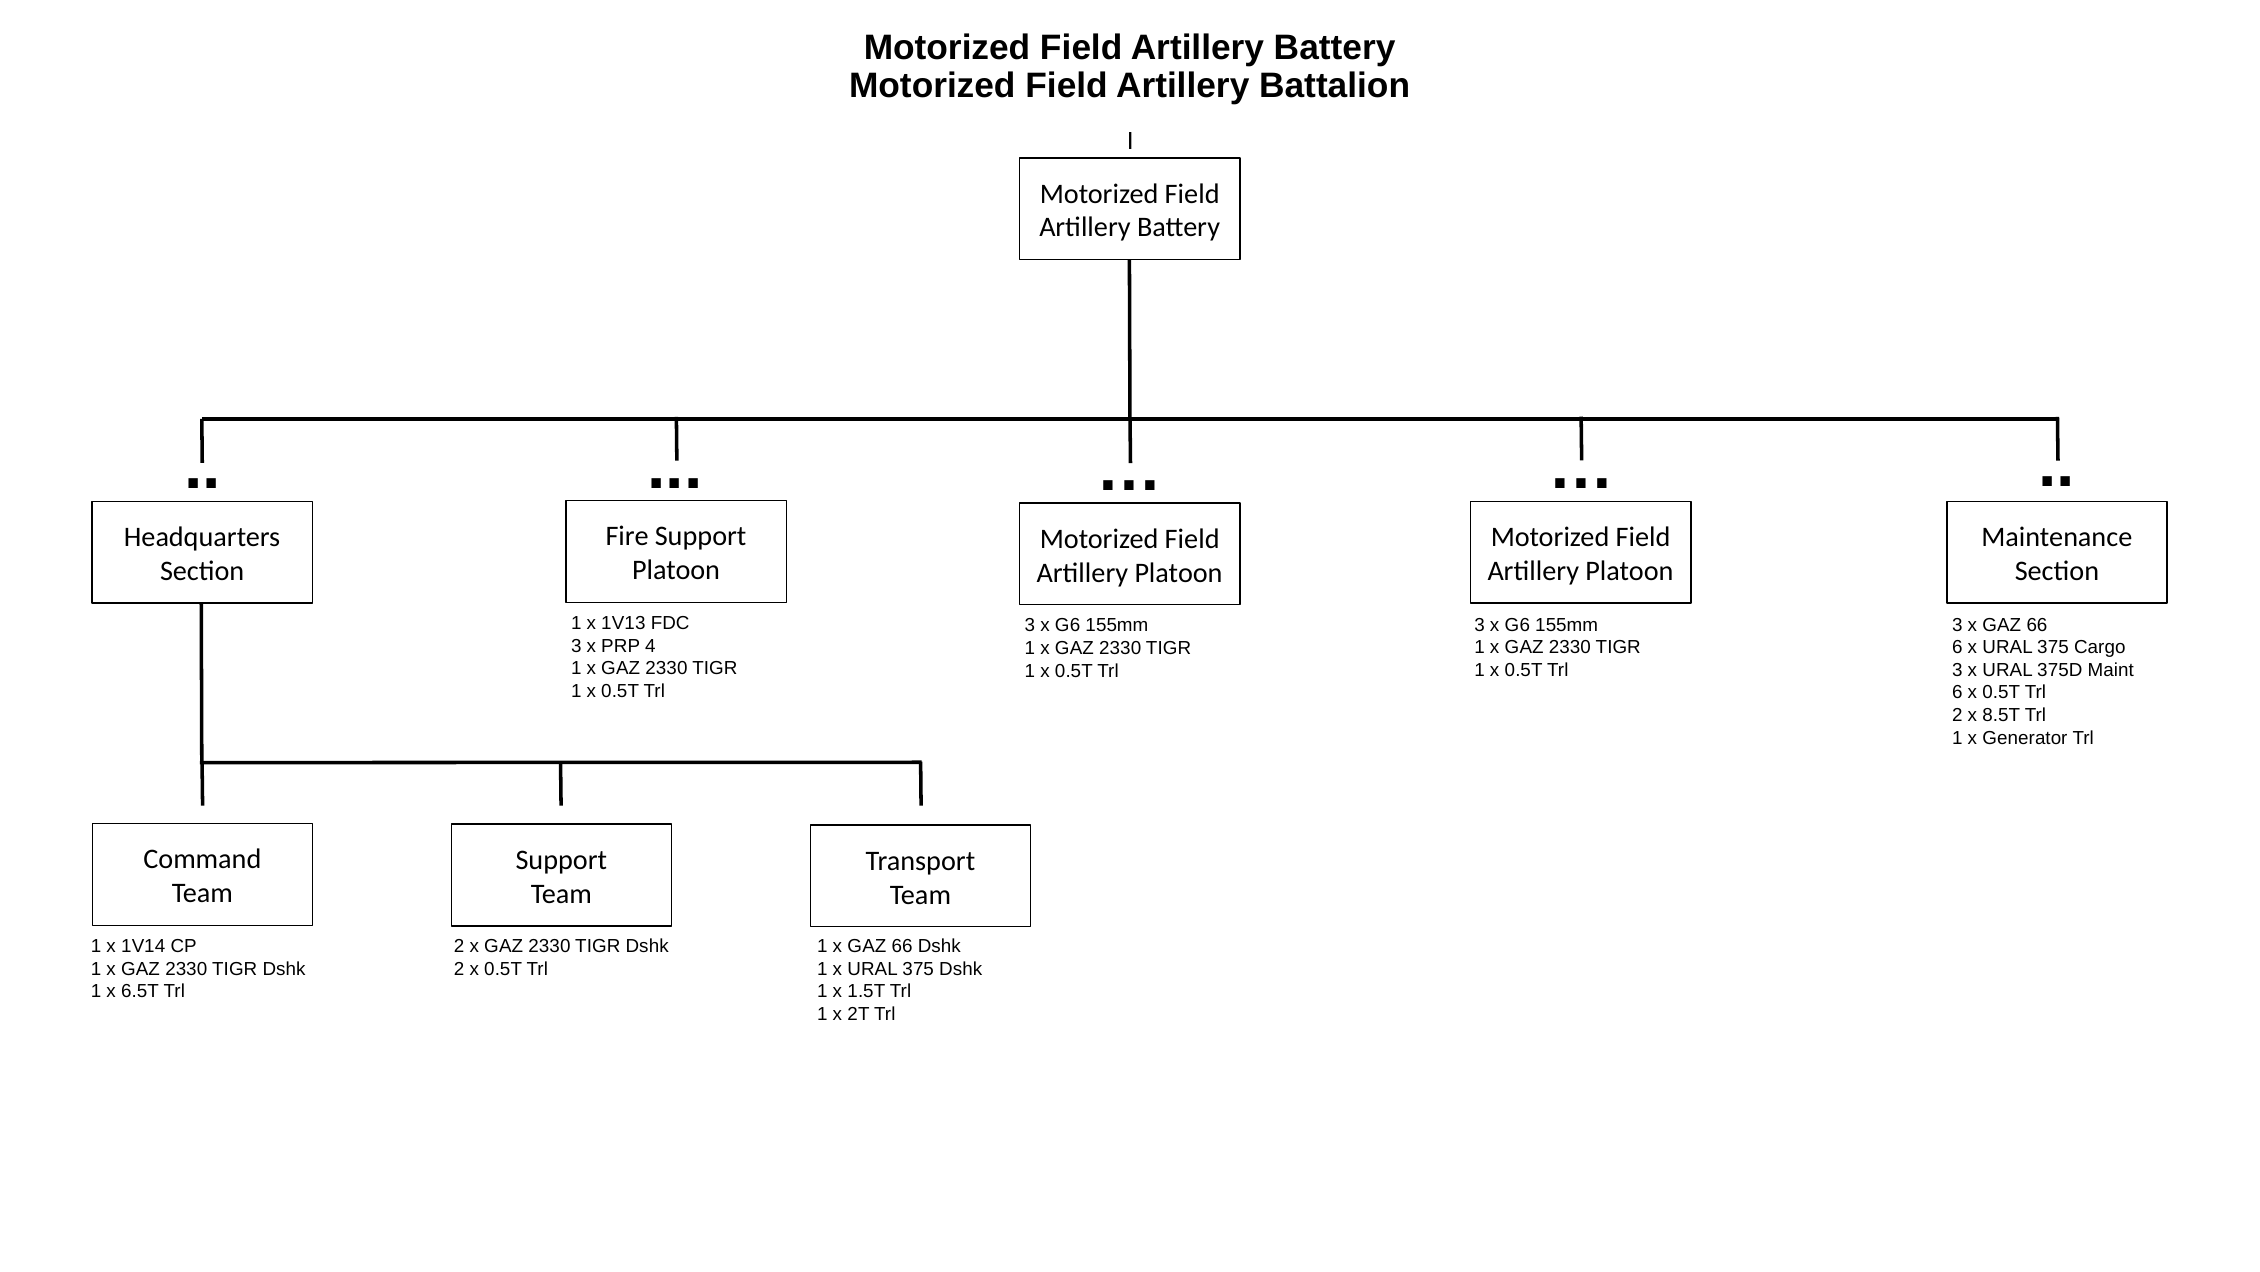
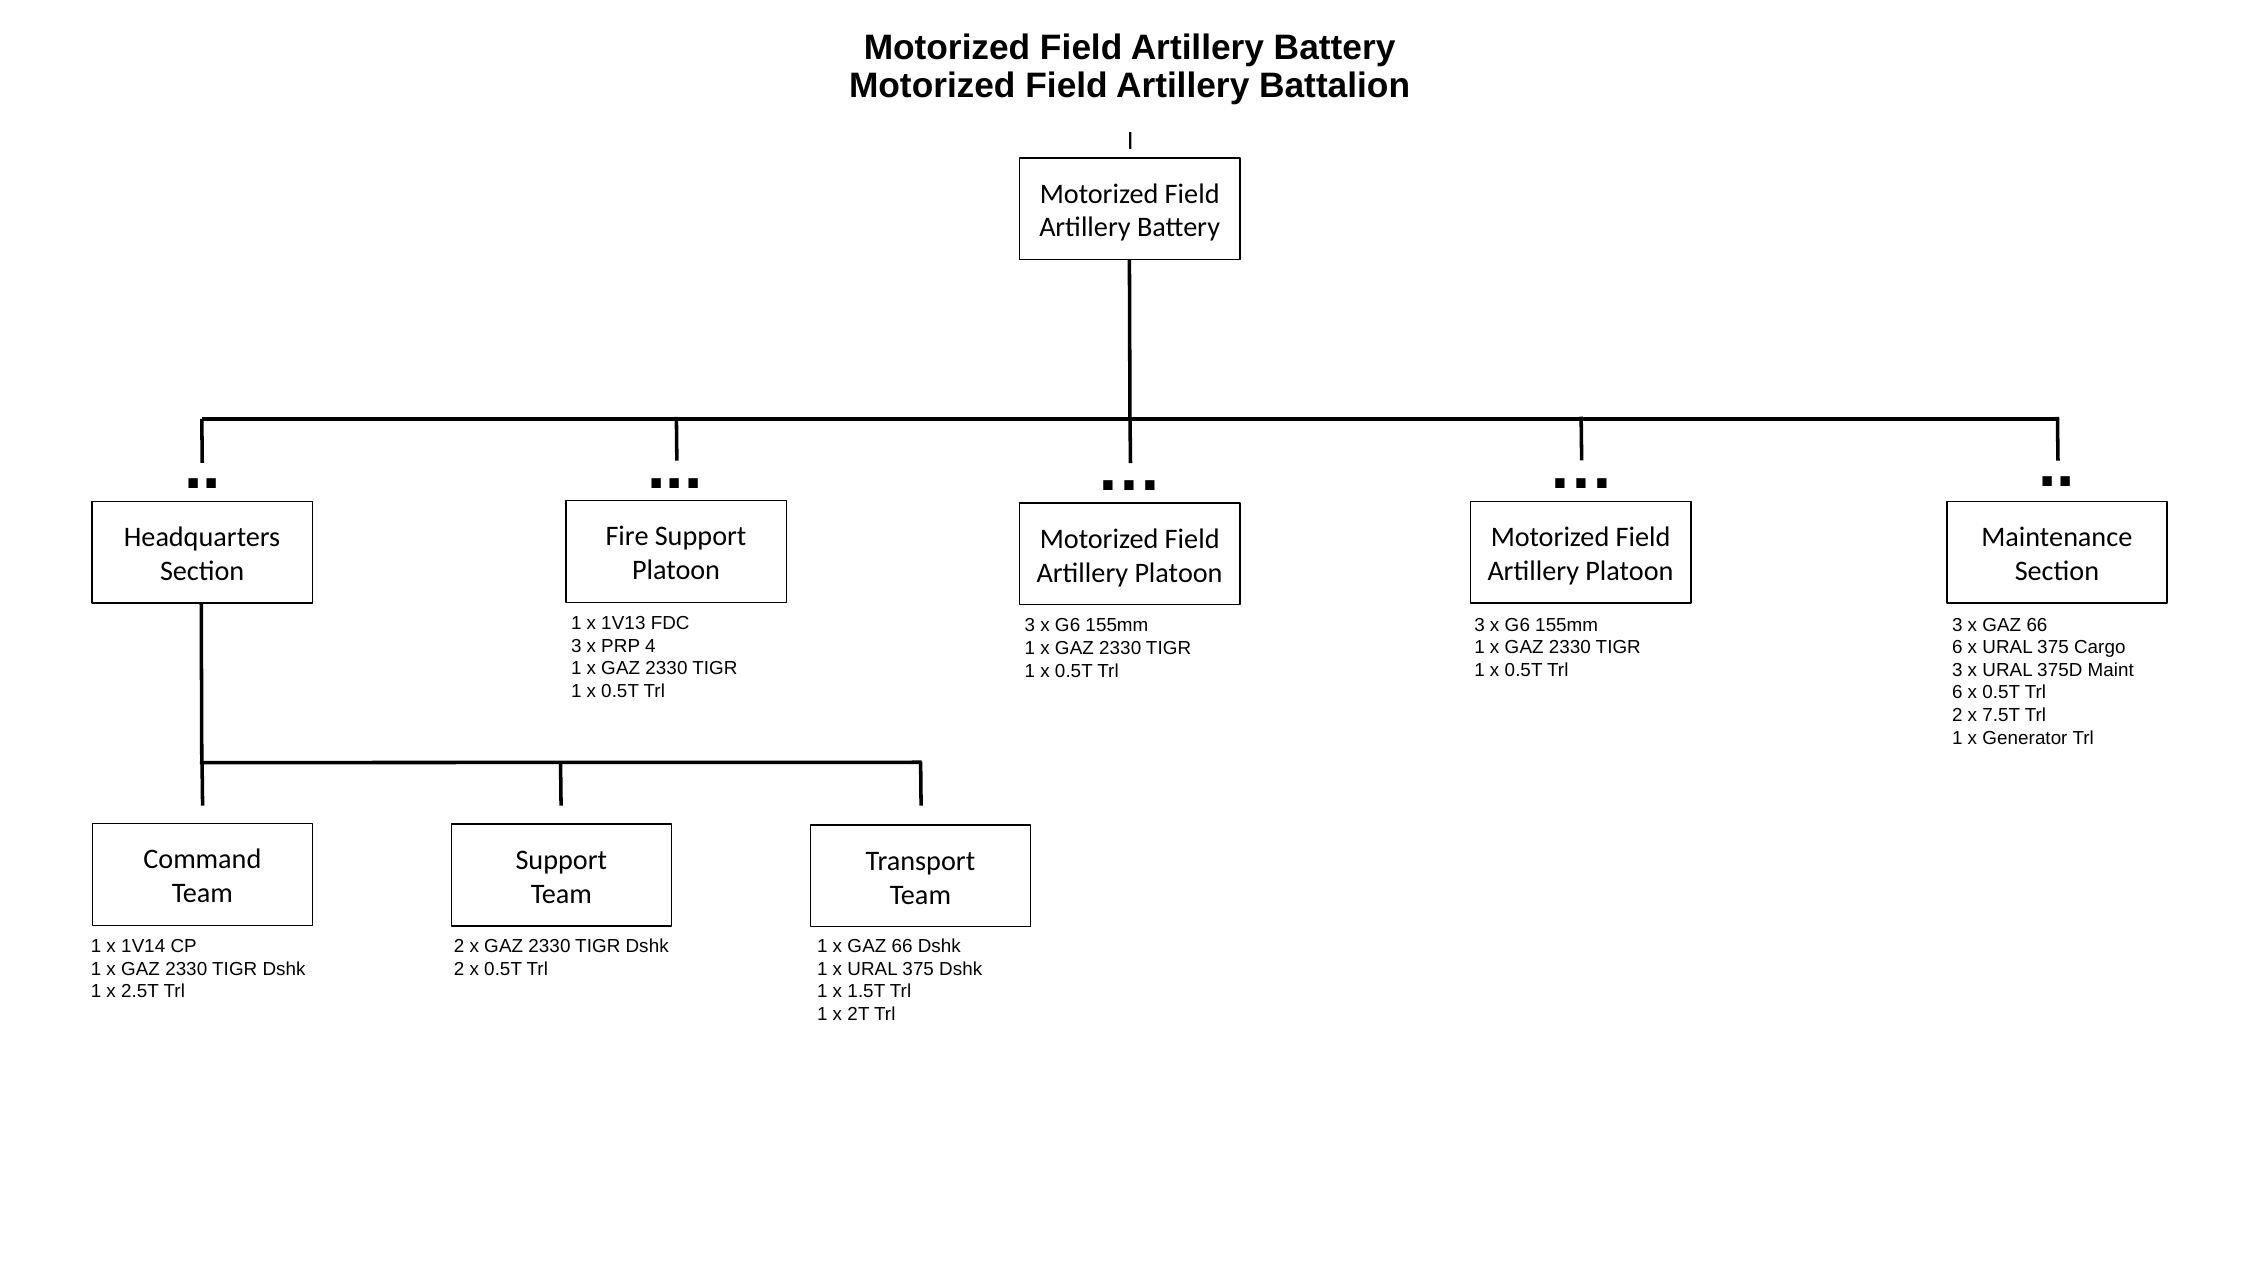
8.5T: 8.5T -> 7.5T
6.5T: 6.5T -> 2.5T
